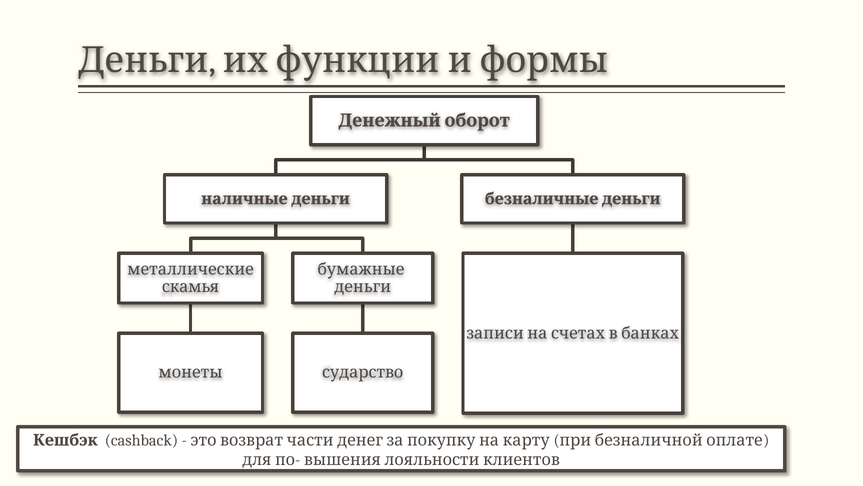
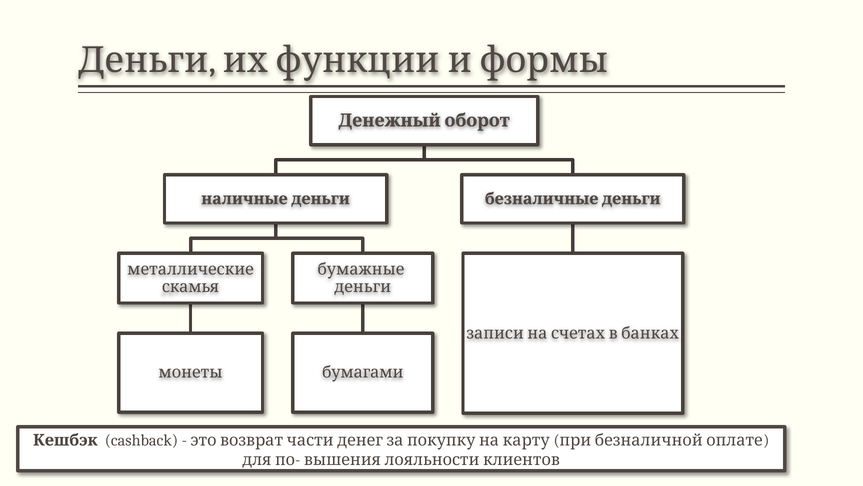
сударство: сударство -> бумагами
